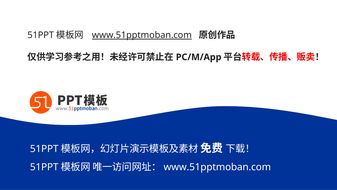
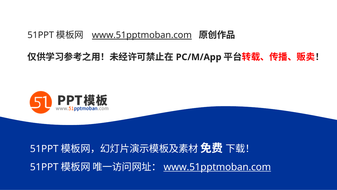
www.51pptmoban.com at (217, 167) underline: none -> present
